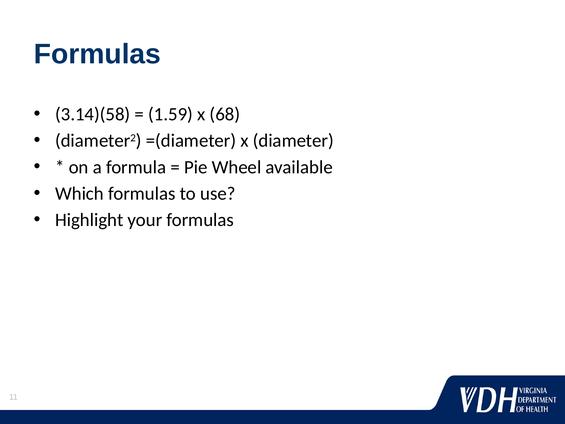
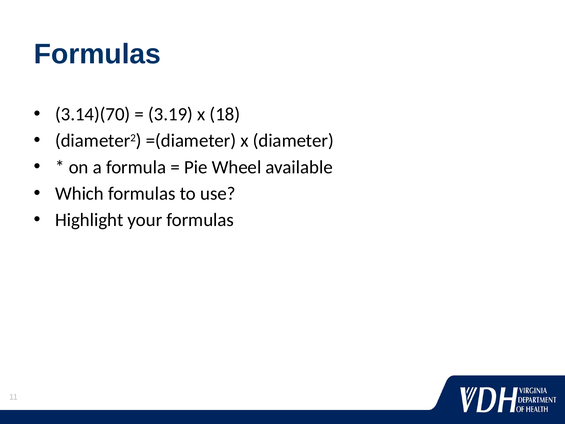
3.14)(58: 3.14)(58 -> 3.14)(70
1.59: 1.59 -> 3.19
68: 68 -> 18
